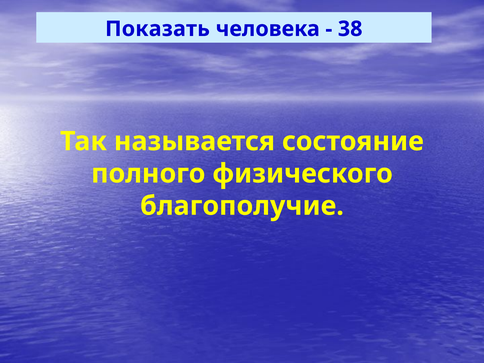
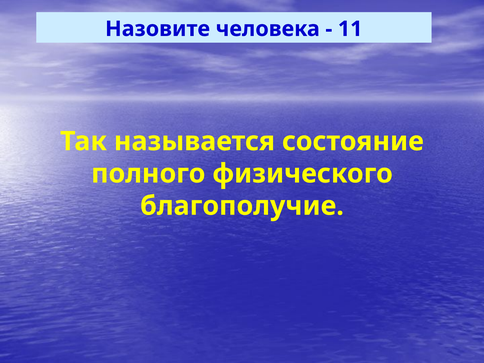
Показать: Показать -> Назовите
38: 38 -> 11
